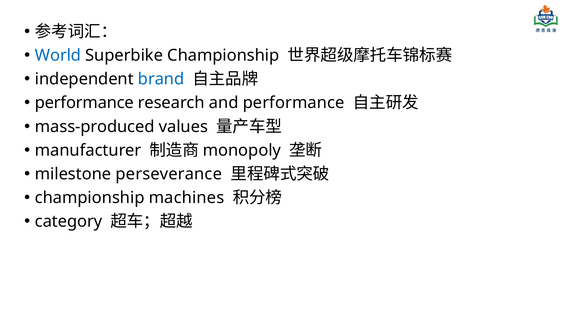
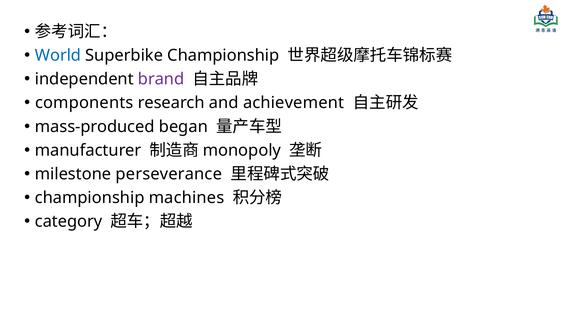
brand colour: blue -> purple
performance at (84, 103): performance -> components
and performance: performance -> achievement
values: values -> began
